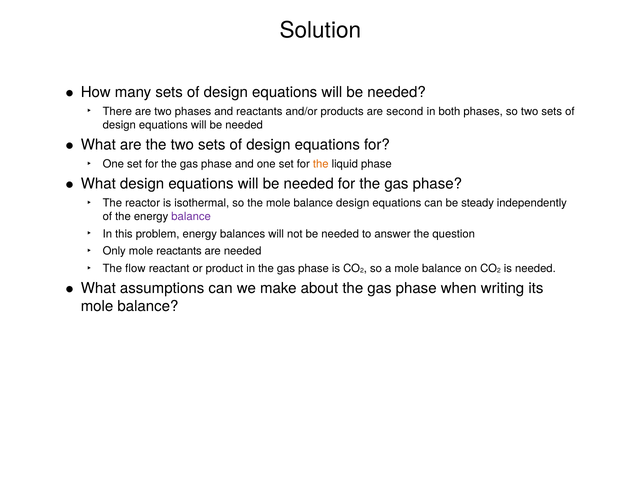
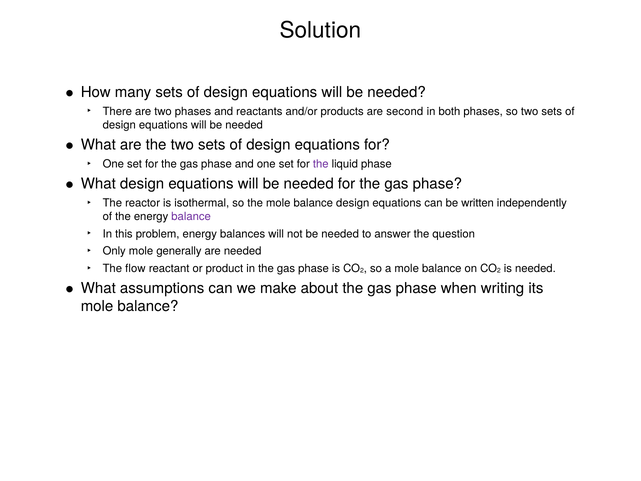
the at (321, 164) colour: orange -> purple
steady: steady -> written
mole reactants: reactants -> generally
